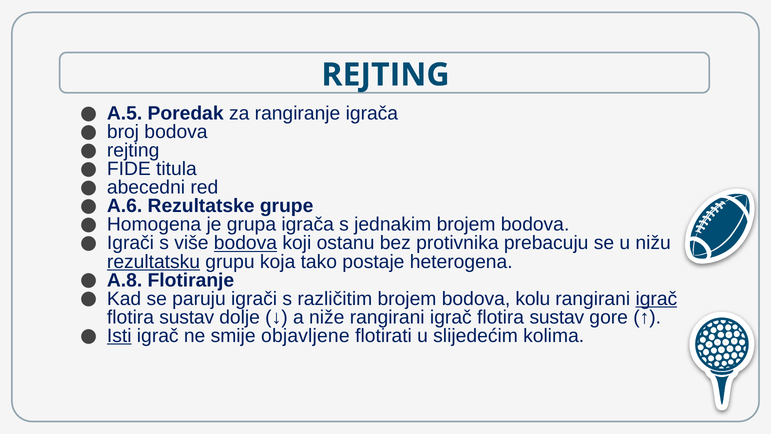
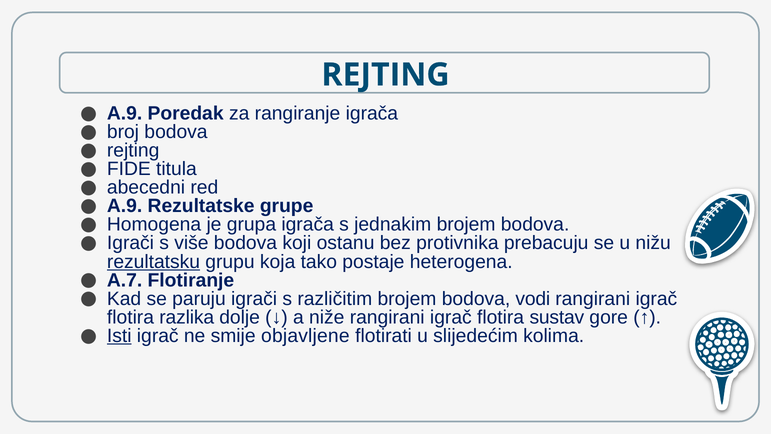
A.5 at (125, 113): A.5 -> A.9
A.6 at (125, 206): A.6 -> A.9
bodova at (245, 243) underline: present -> none
A.8: A.8 -> A.7
kolu: kolu -> vodi
igrač at (656, 298) underline: present -> none
sustav at (187, 317): sustav -> razlika
